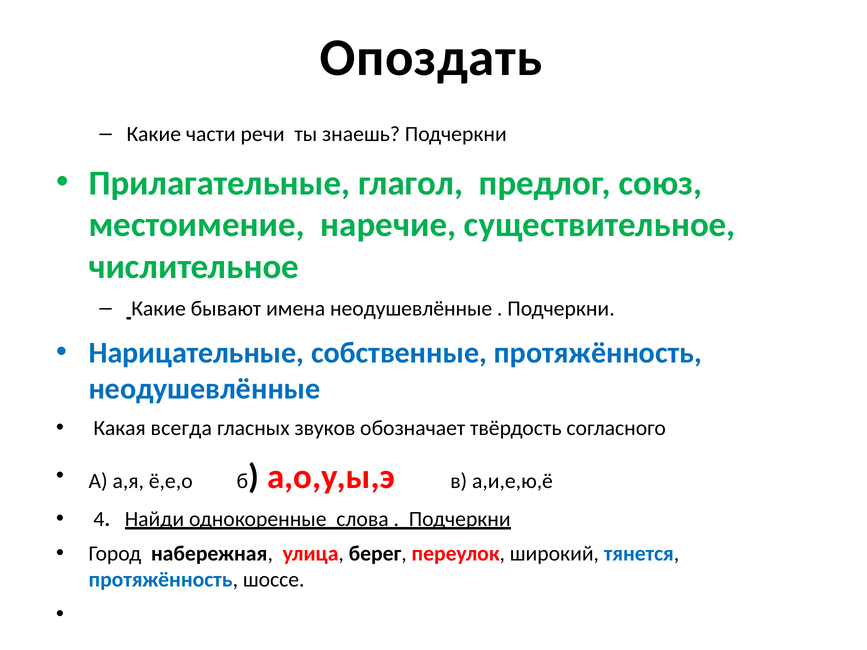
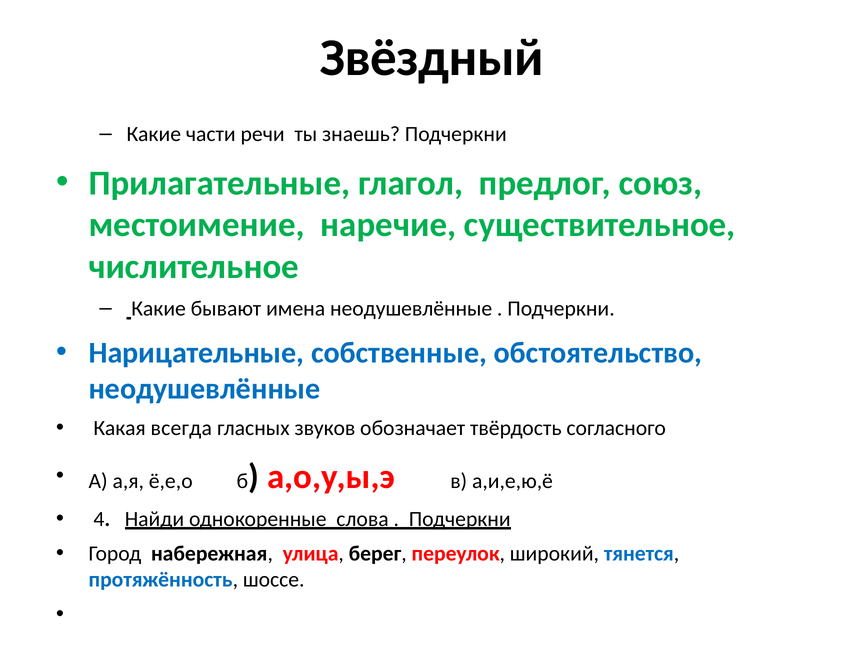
Опоздать: Опоздать -> Звёздный
собственные протяжённость: протяжённость -> обстоятельство
